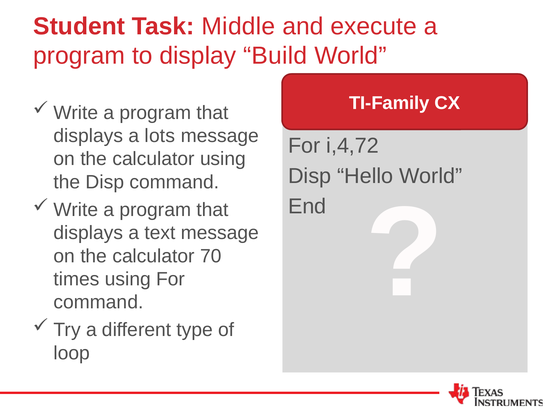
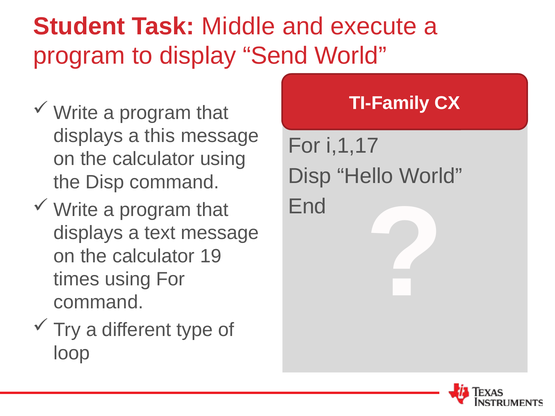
Build: Build -> Send
lots: lots -> this
i,4,72: i,4,72 -> i,1,17
70: 70 -> 19
